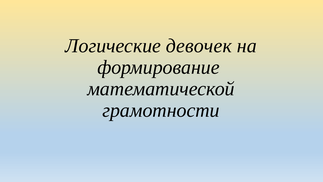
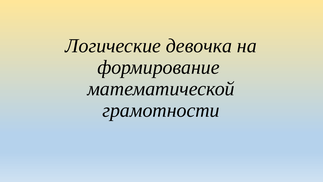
девочек: девочек -> девочка
